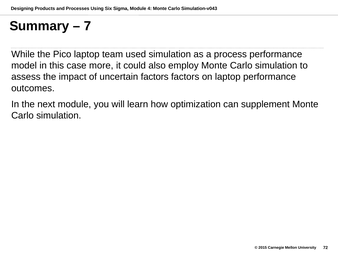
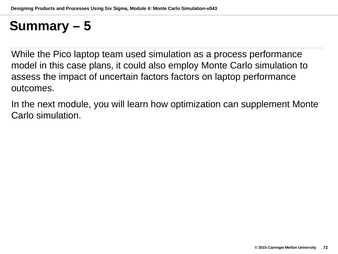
7: 7 -> 5
more: more -> plans
